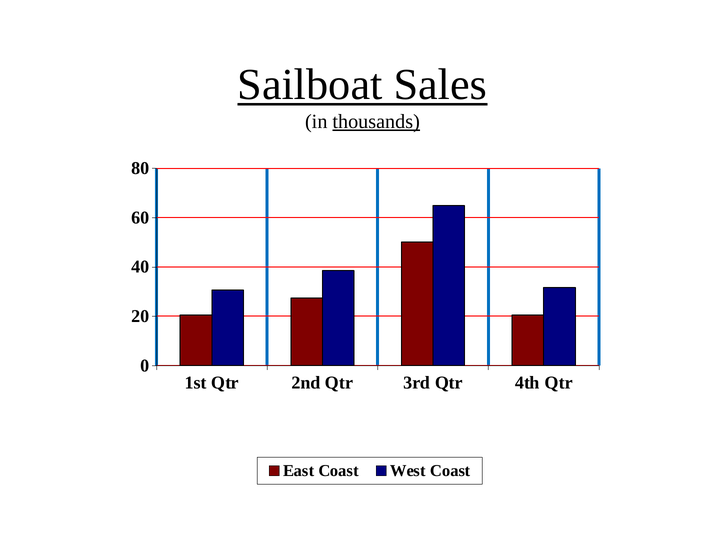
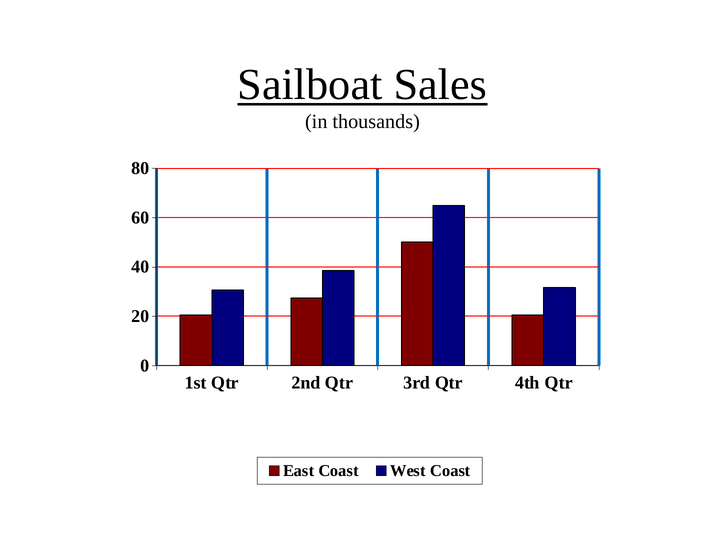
thousands underline: present -> none
